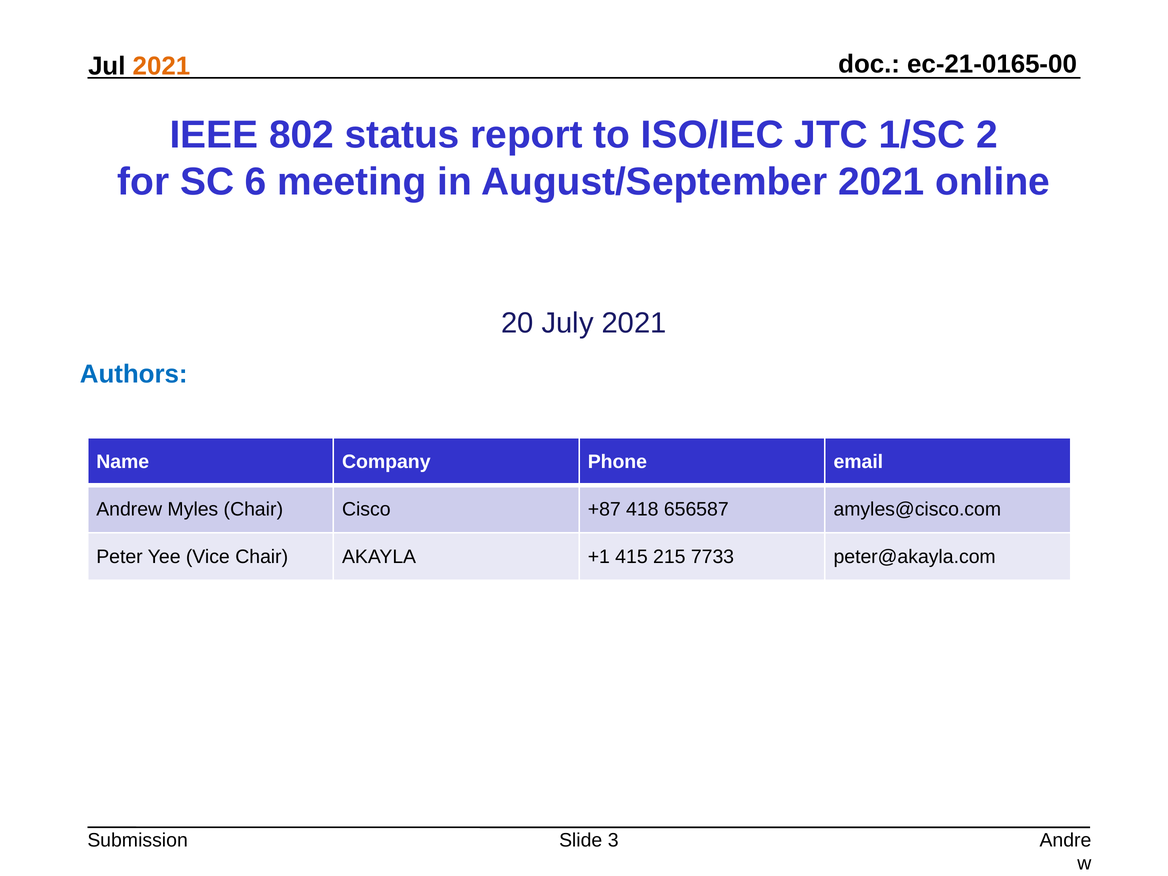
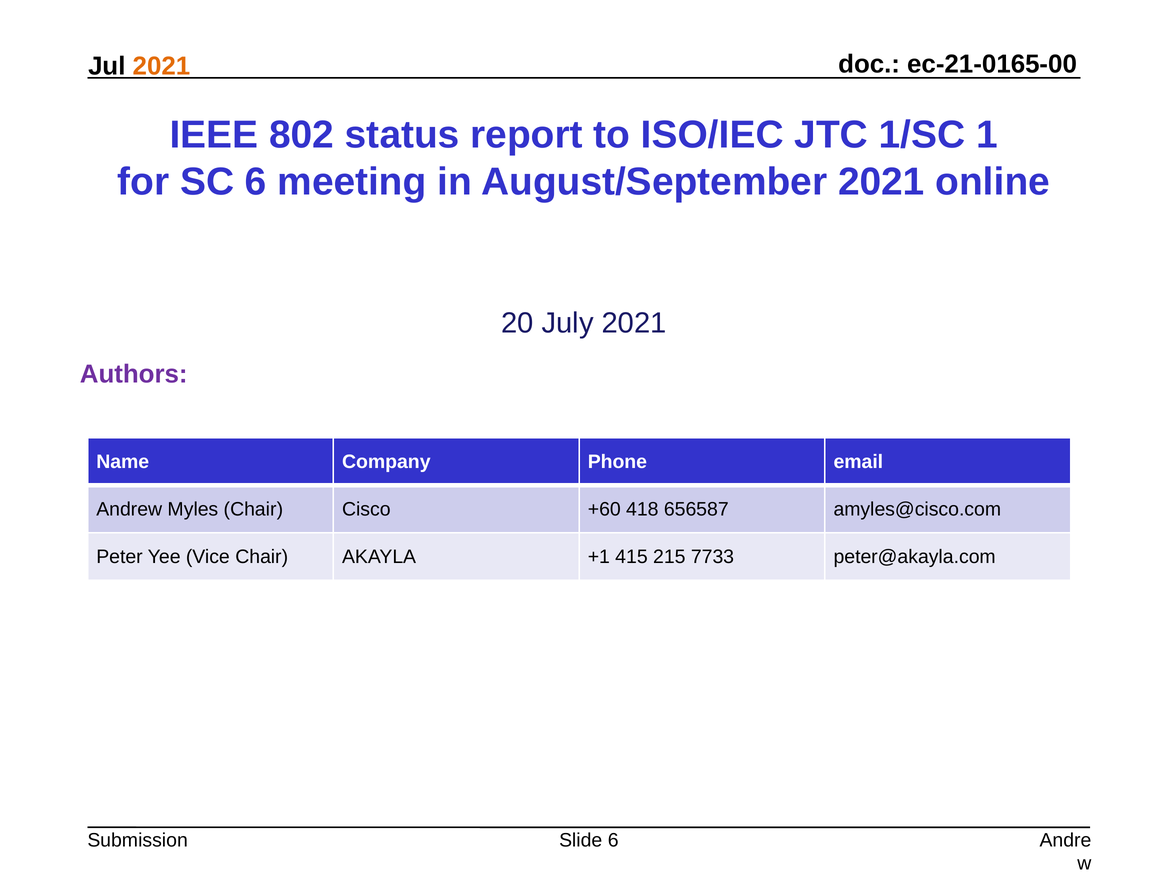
2: 2 -> 1
Authors colour: blue -> purple
+87: +87 -> +60
Slide 3: 3 -> 6
